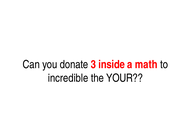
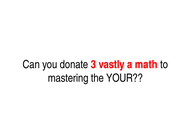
inside: inside -> vastly
incredible: incredible -> mastering
